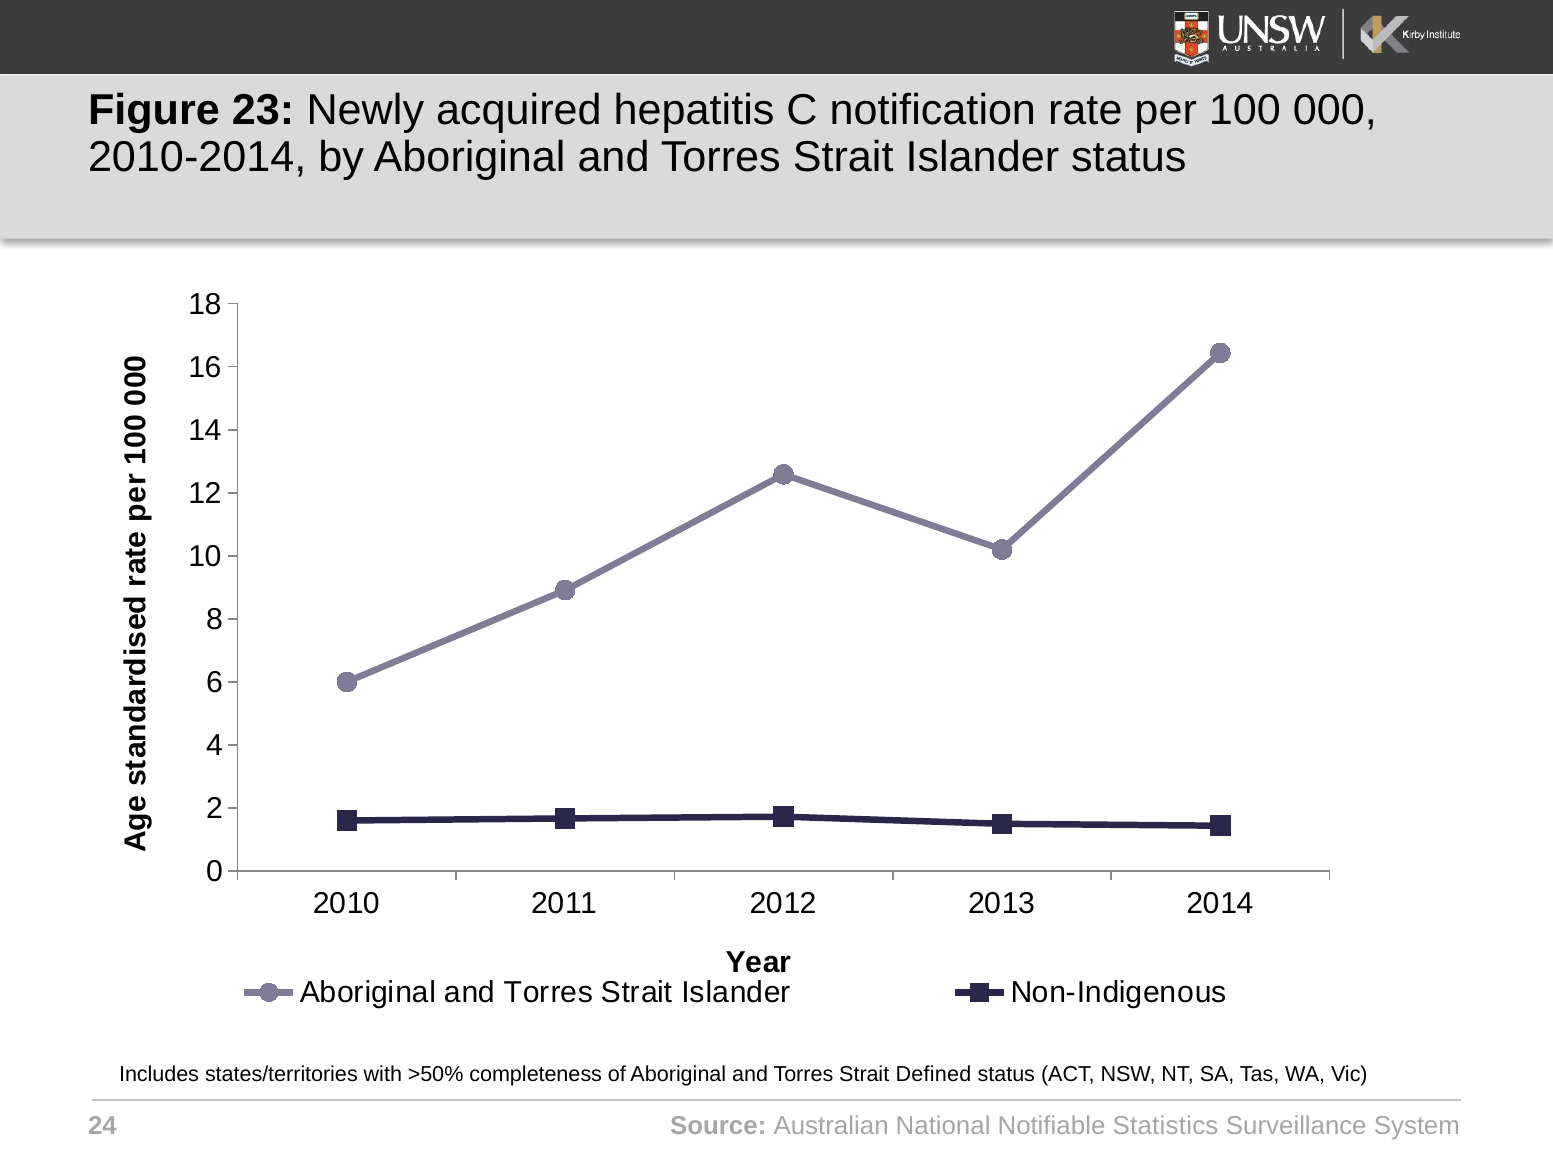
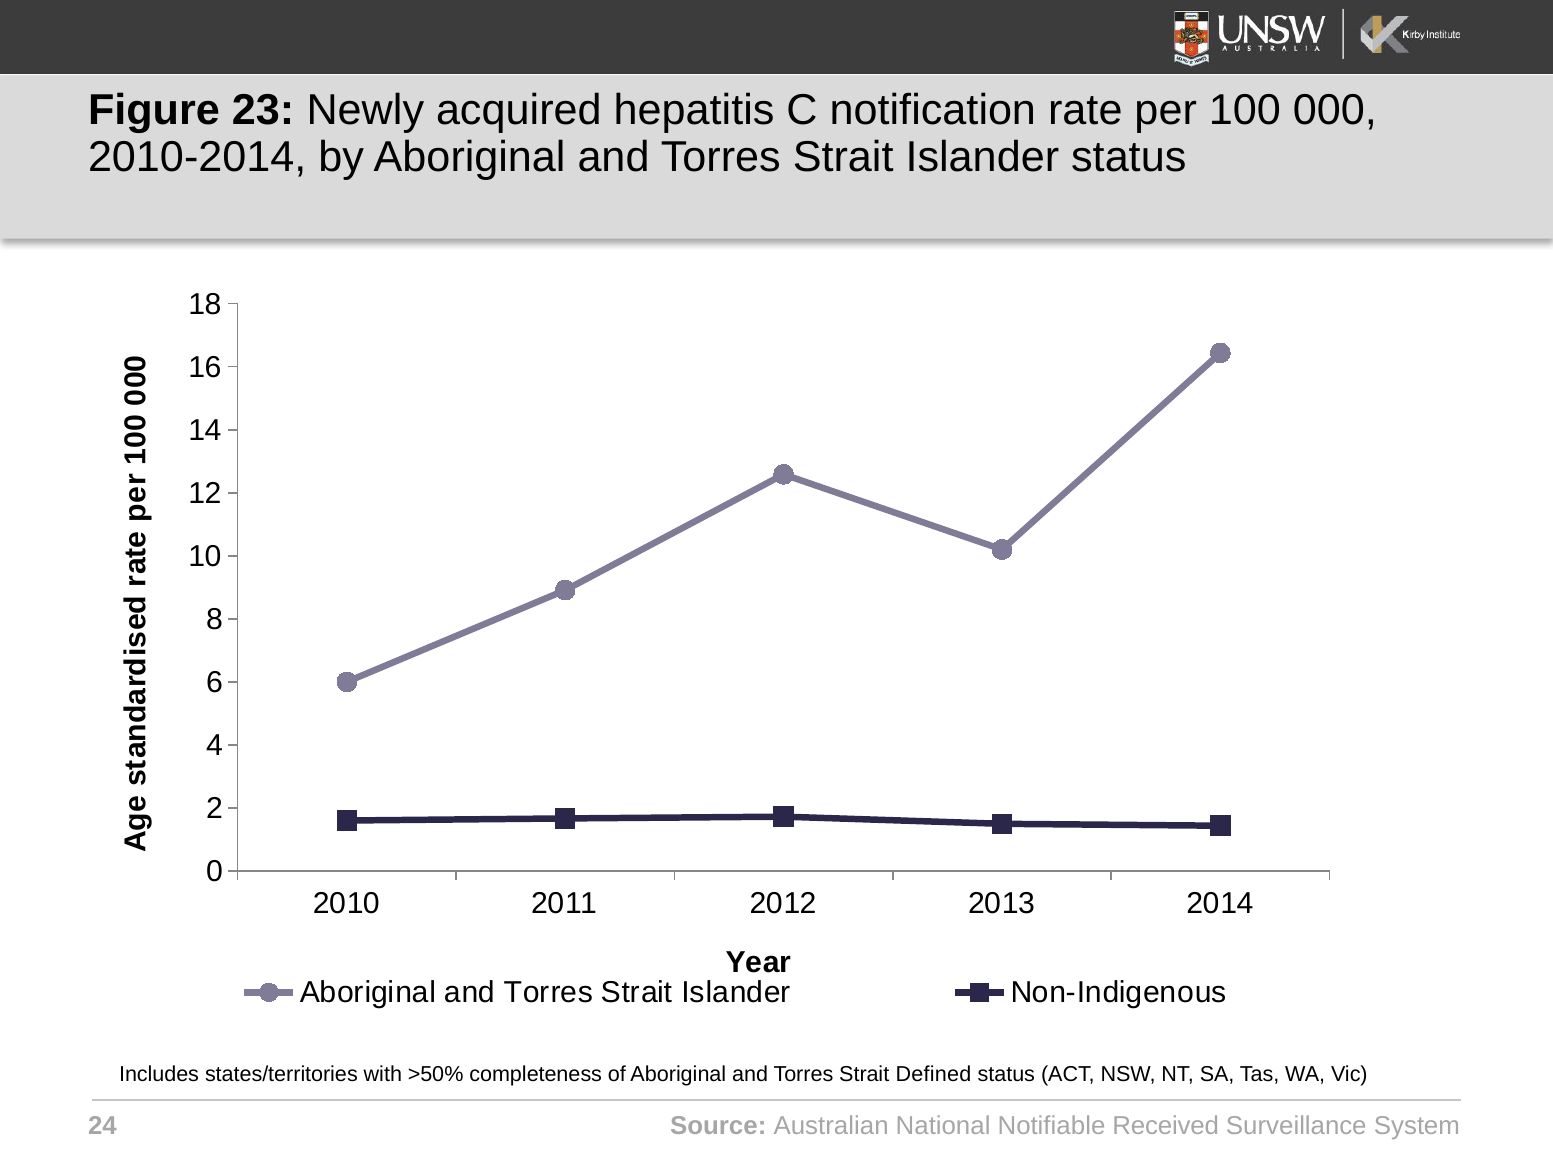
Statistics: Statistics -> Received
